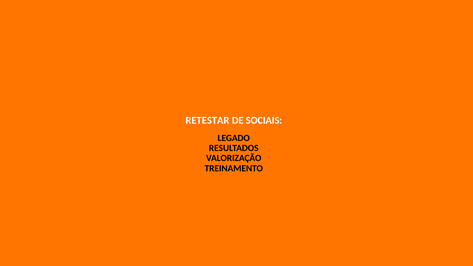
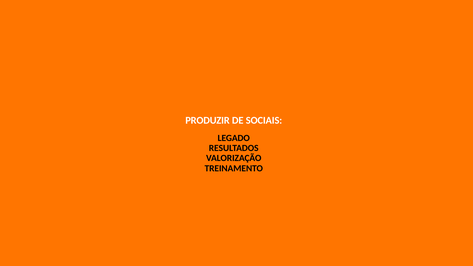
RETESTAR: RETESTAR -> PRODUZIR
